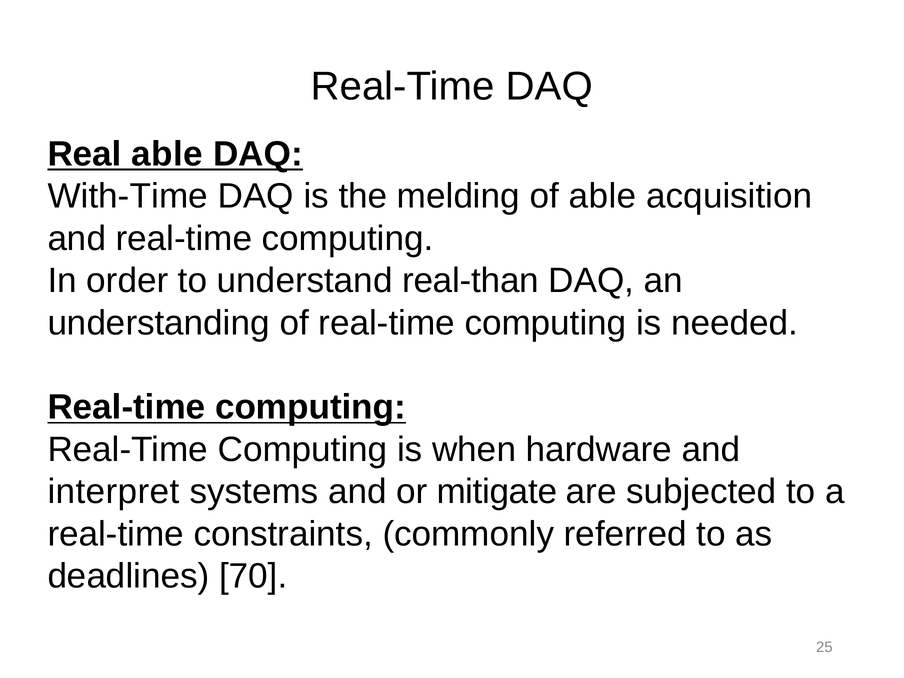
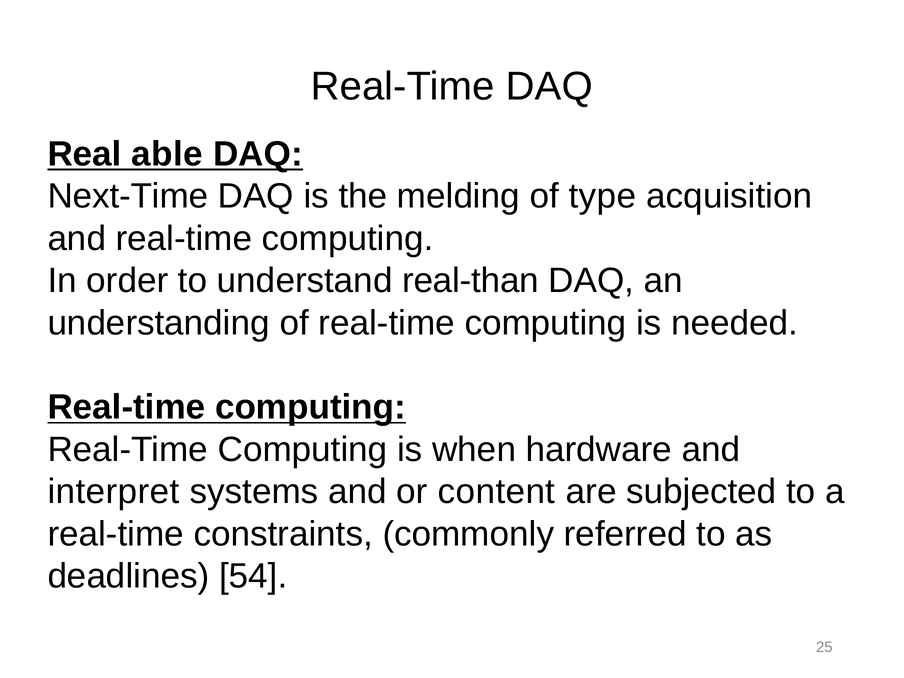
With-Time: With-Time -> Next-Time
of able: able -> type
mitigate: mitigate -> content
70: 70 -> 54
